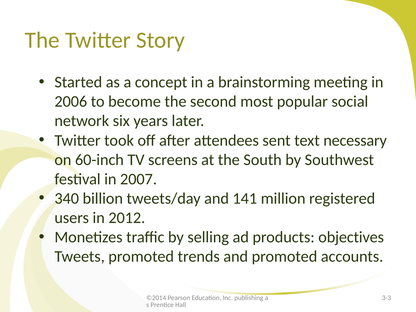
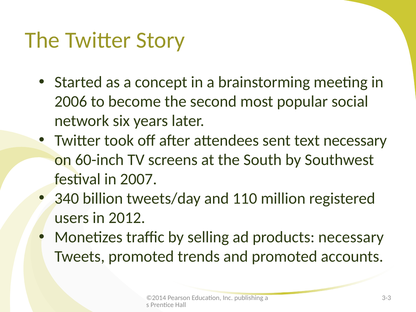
141: 141 -> 110
products objectives: objectives -> necessary
